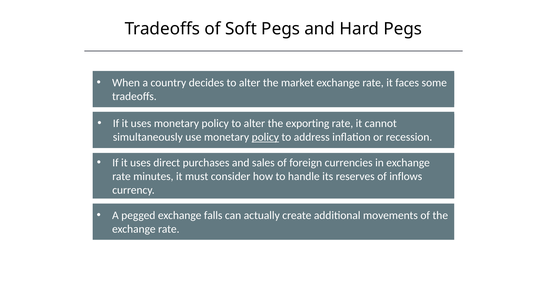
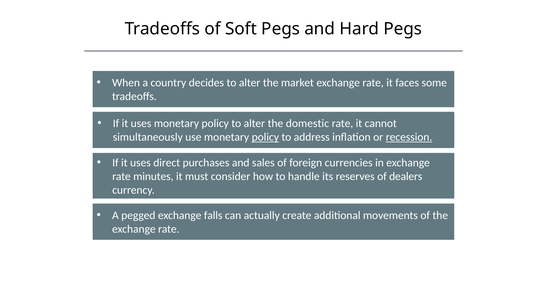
exporting: exporting -> domestic
recession underline: none -> present
inflows: inflows -> dealers
